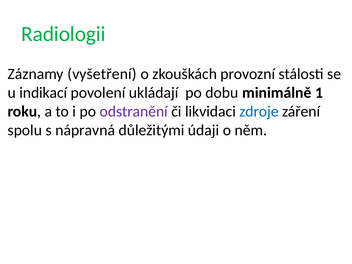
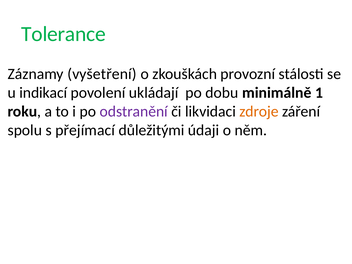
Radiologii: Radiologii -> Tolerance
zdroje colour: blue -> orange
nápravná: nápravná -> přejímací
